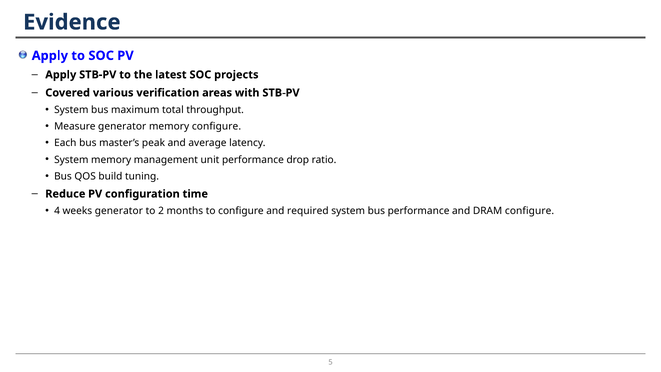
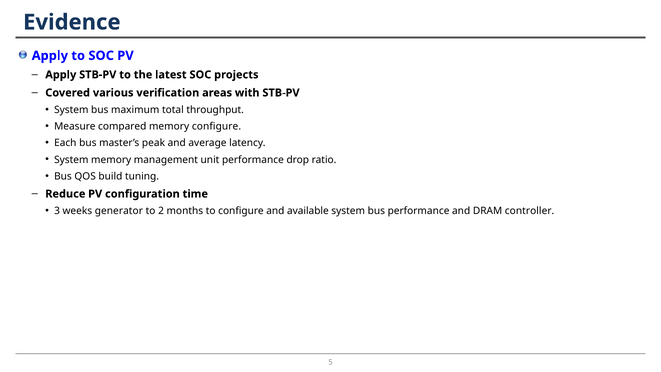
Measure generator: generator -> compared
4: 4 -> 3
required: required -> available
DRAM configure: configure -> controller
